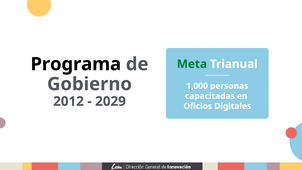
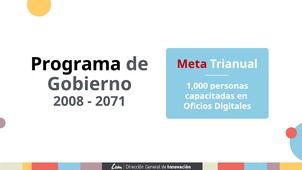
Meta colour: green -> red
2012: 2012 -> 2008
2029: 2029 -> 2071
